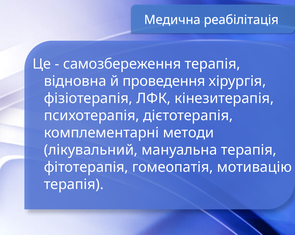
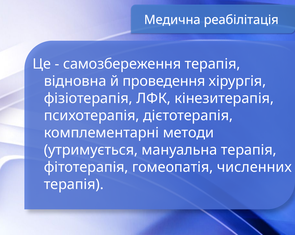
лікувальний: лікувальний -> утримується
мотивацію: мотивацію -> численних
